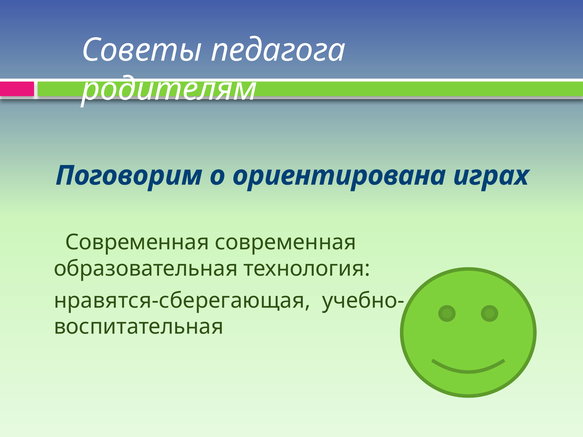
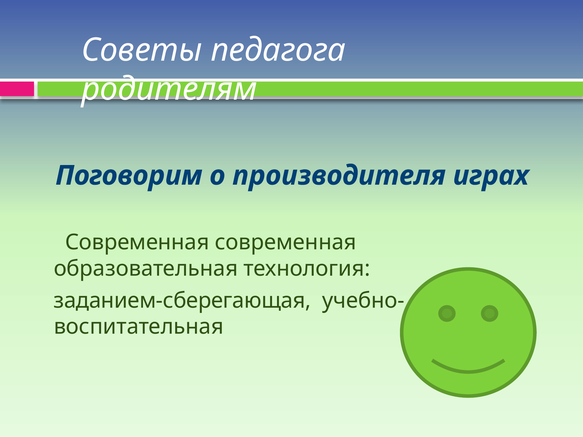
ориентирована: ориентирована -> производителя
нравятся-сберегающая: нравятся-сберегающая -> заданием-сберегающая
